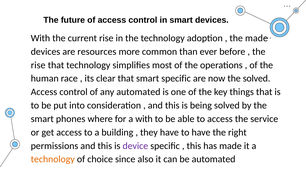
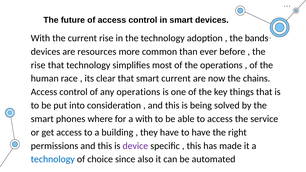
the made: made -> bands
smart specific: specific -> current
the solved: solved -> chains
any automated: automated -> operations
technology at (53, 159) colour: orange -> blue
